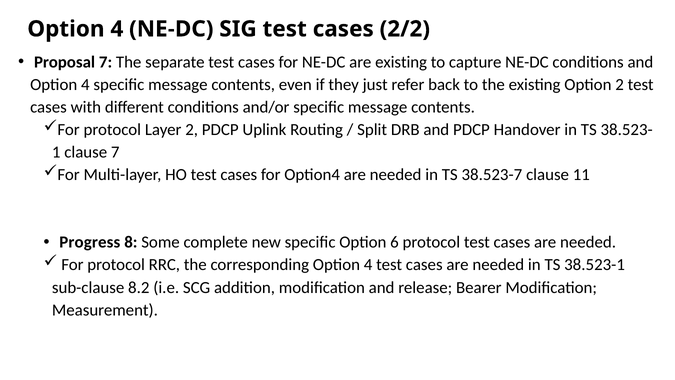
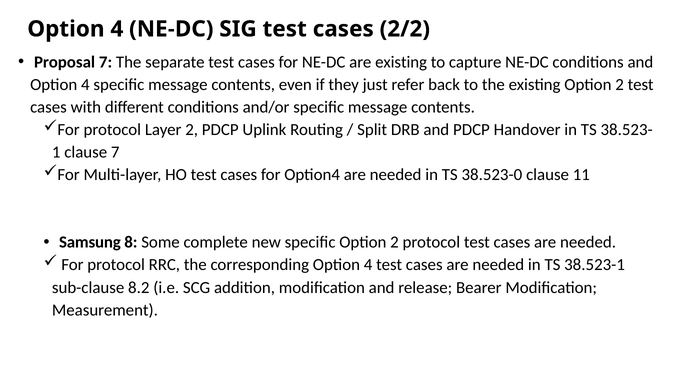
38.523-7: 38.523-7 -> 38.523-0
Progress: Progress -> Samsung
specific Option 6: 6 -> 2
